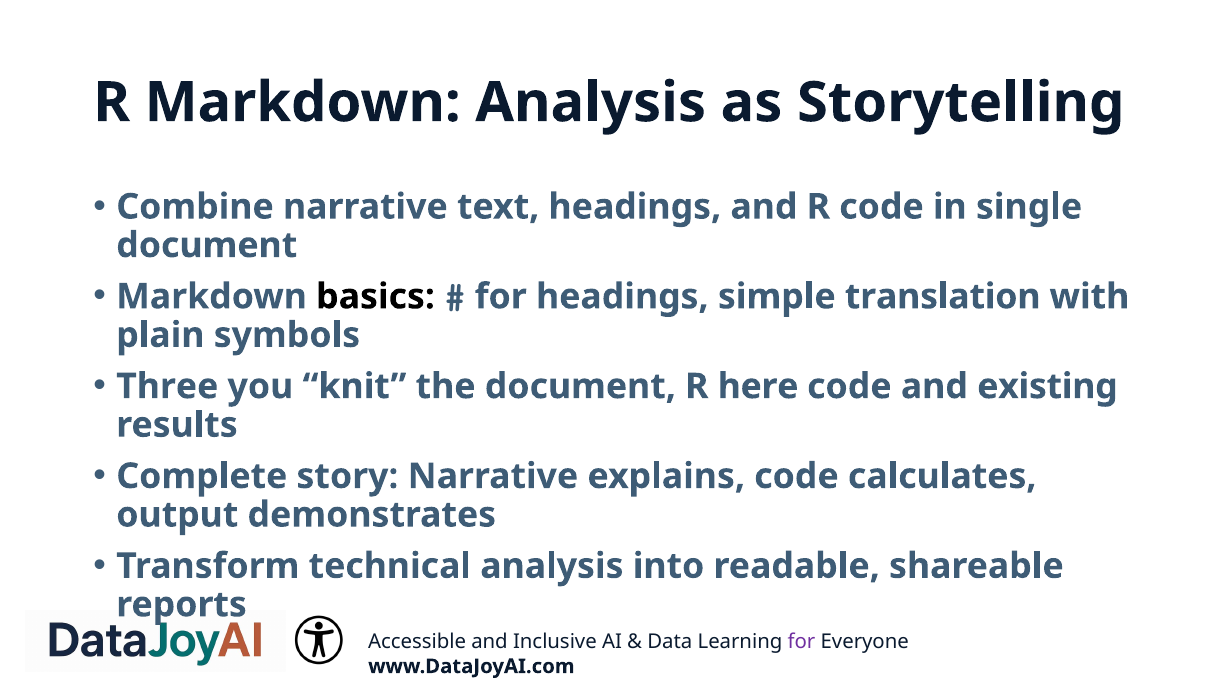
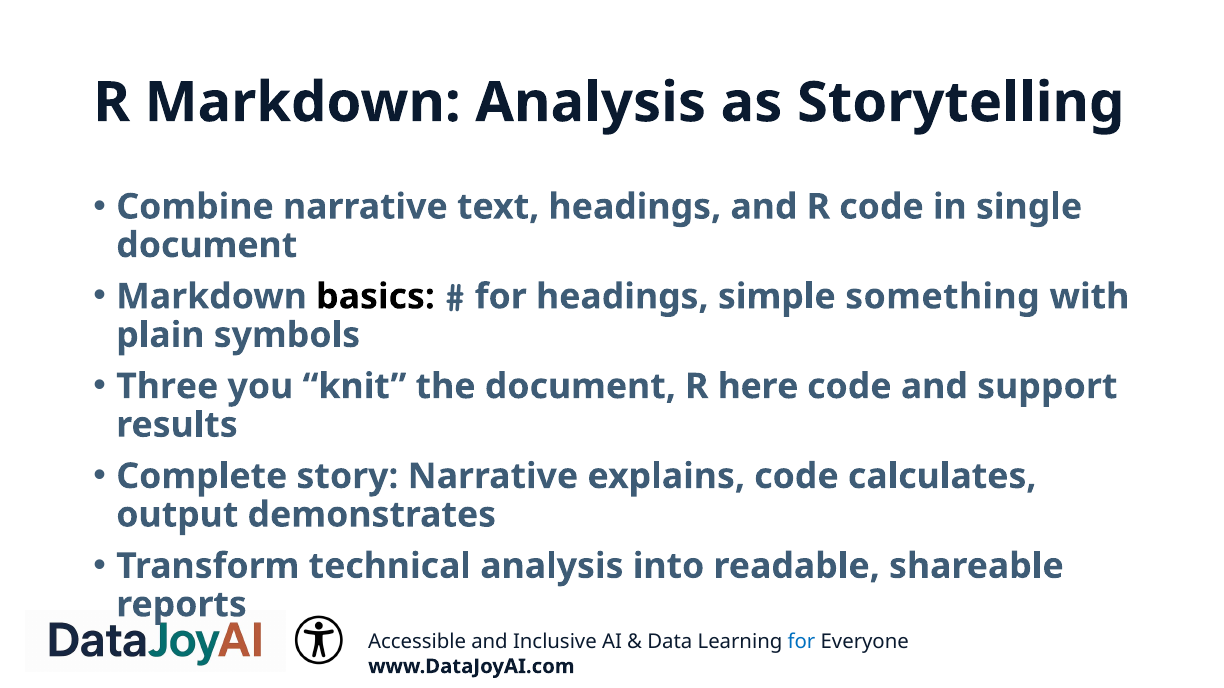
translation: translation -> something
existing: existing -> support
for at (802, 642) colour: purple -> blue
